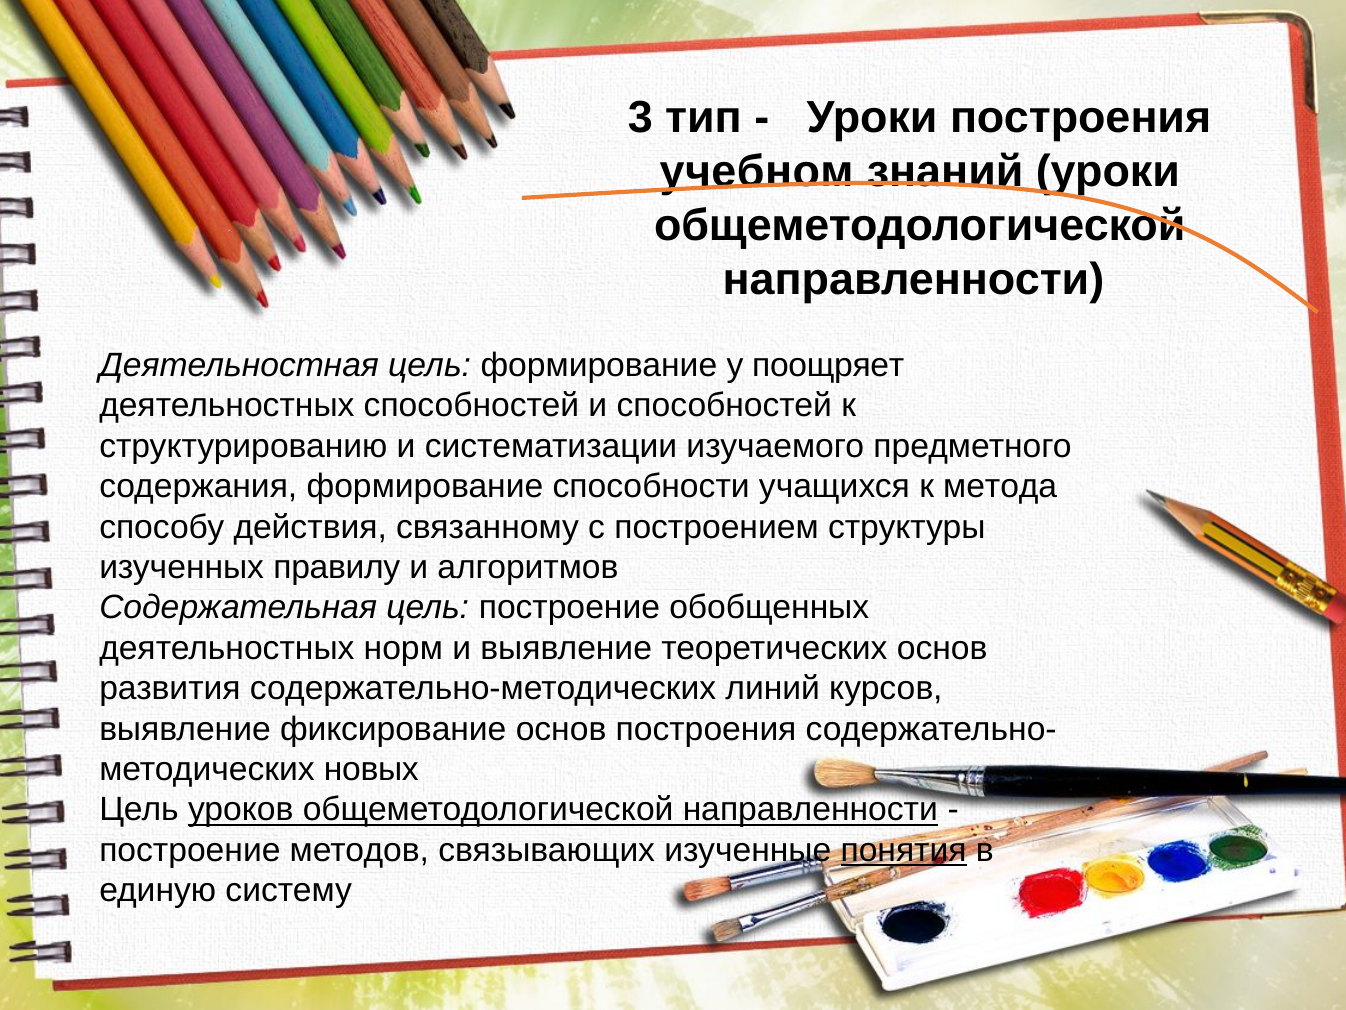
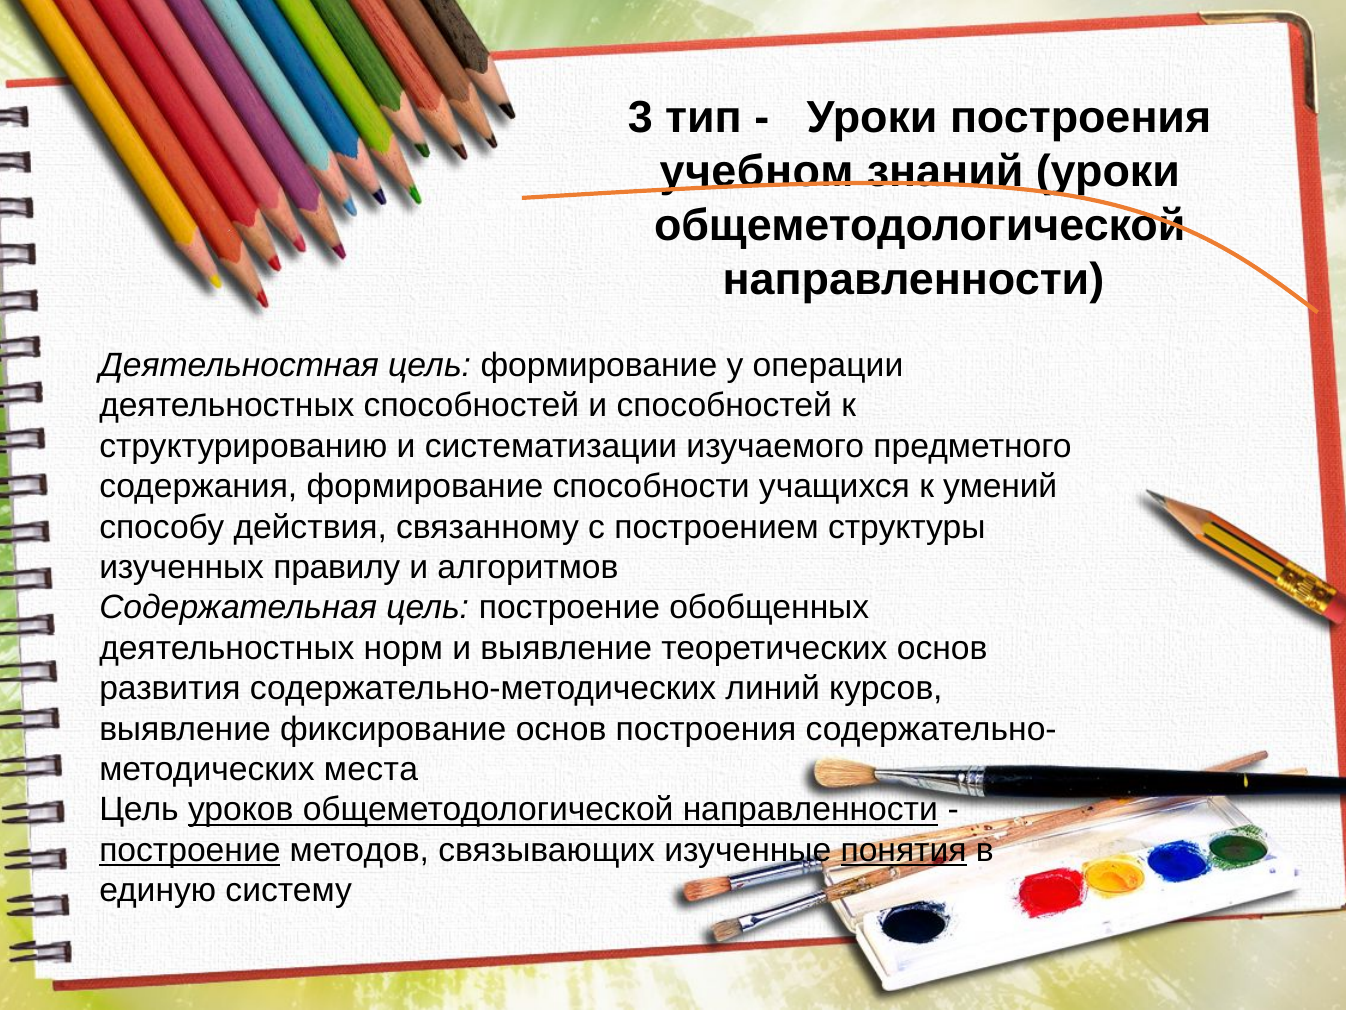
поощряет: поощряет -> операции
метода: метода -> умений
новых: новых -> места
построение at (190, 850) underline: none -> present
